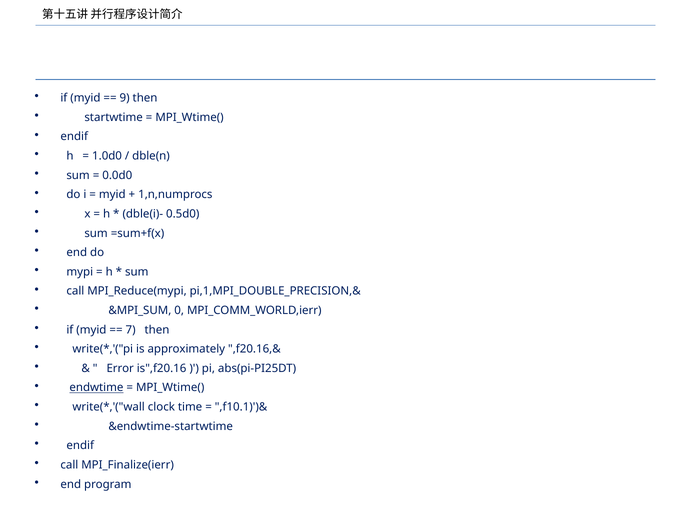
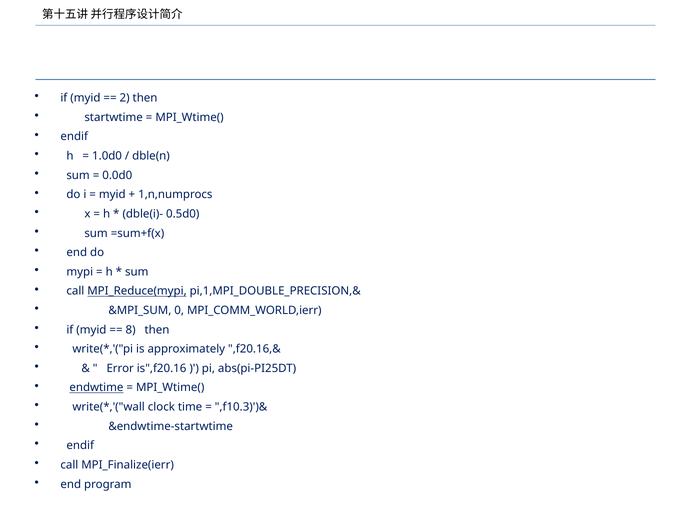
9: 9 -> 2
MPI_Reduce(mypi underline: none -> present
7: 7 -> 8
,f10.1)')&: ,f10.1)')& -> ,f10.3)')&
